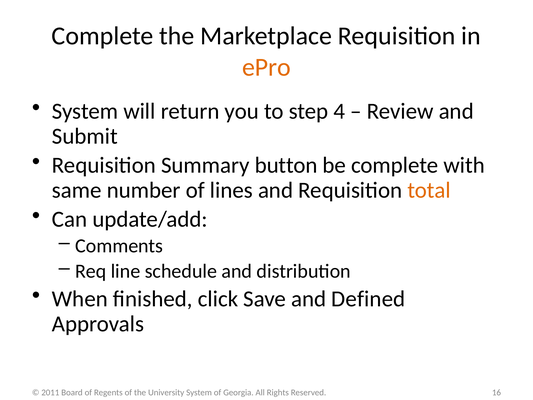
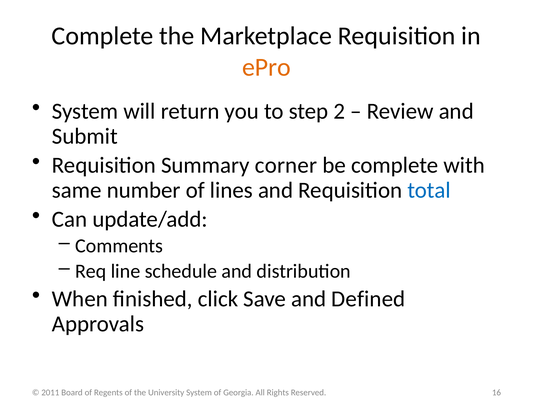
4: 4 -> 2
button: button -> corner
total colour: orange -> blue
